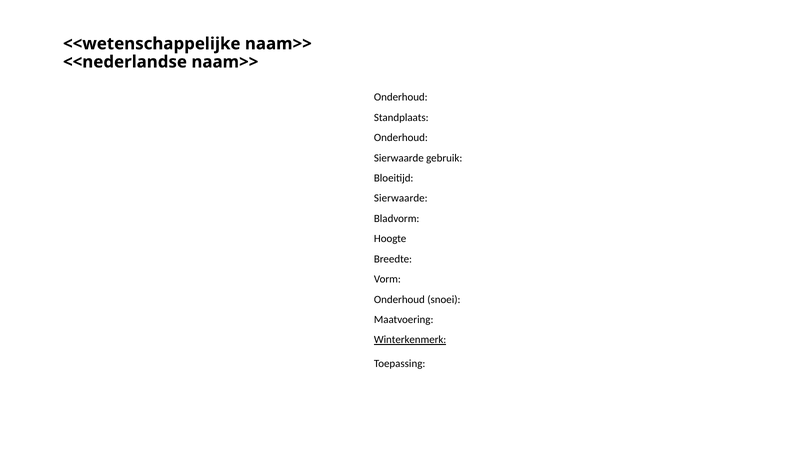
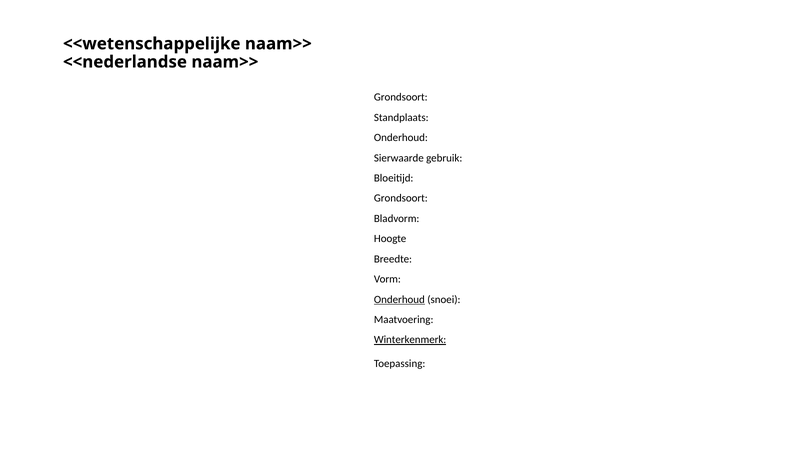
Onderhoud at (401, 97): Onderhoud -> Grondsoort
Sierwaarde at (401, 198): Sierwaarde -> Grondsoort
Onderhoud at (399, 299) underline: none -> present
